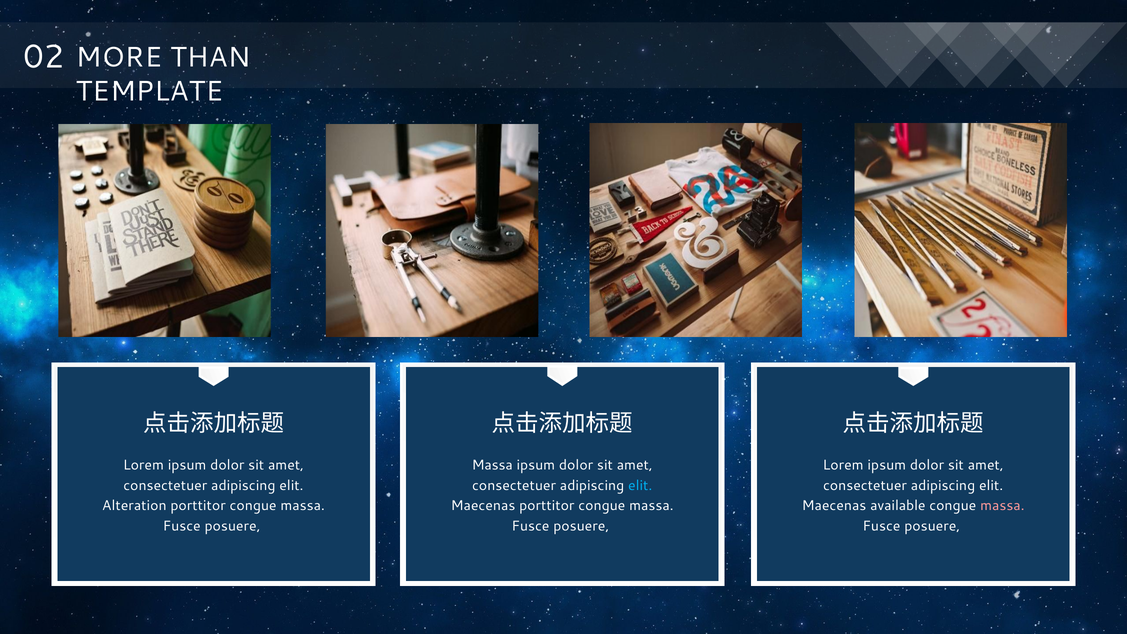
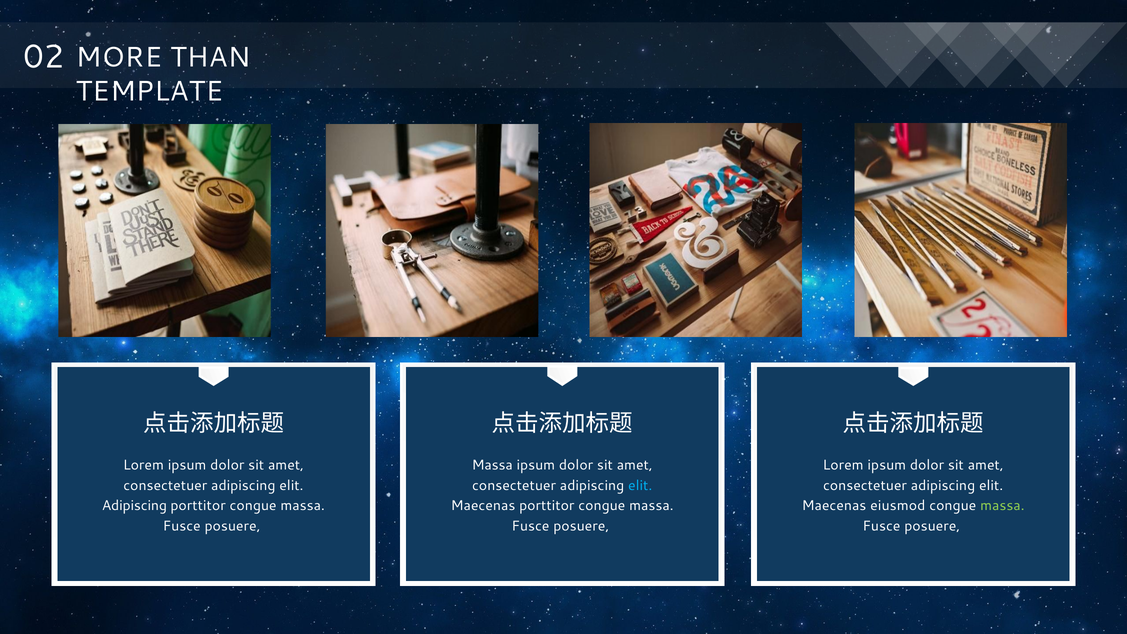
Alteration at (134, 506): Alteration -> Adipiscing
available: available -> eiusmod
massa at (1002, 506) colour: pink -> light green
